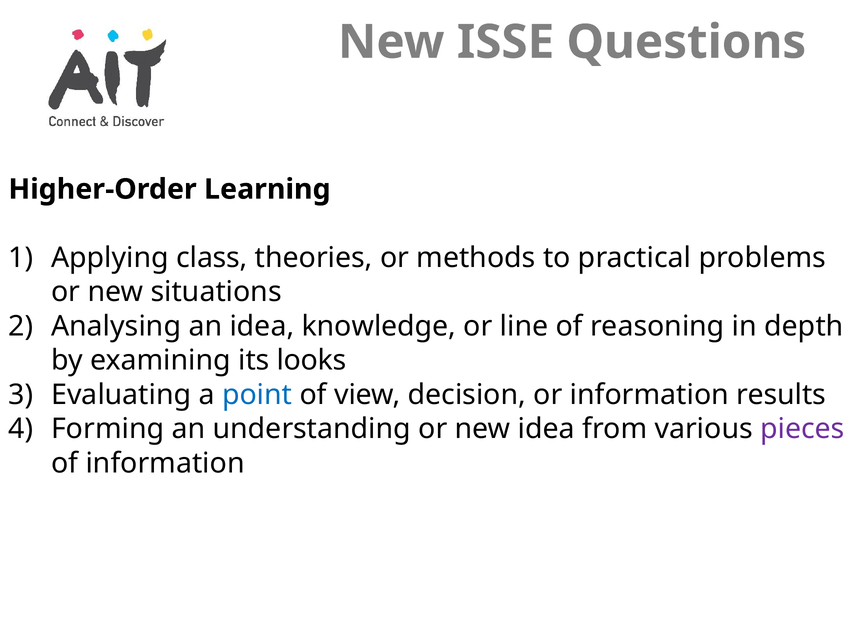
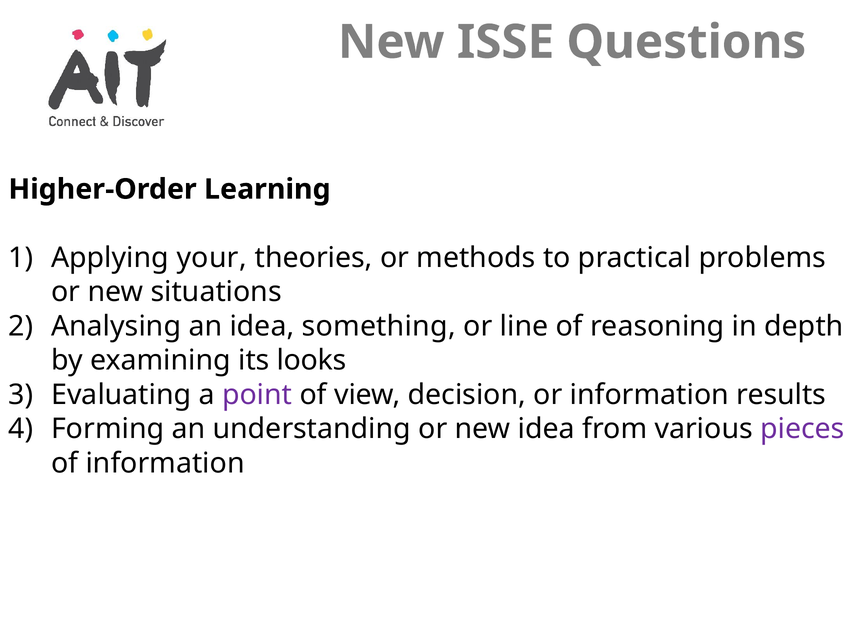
class: class -> your
knowledge: knowledge -> something
point colour: blue -> purple
